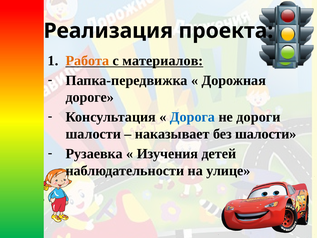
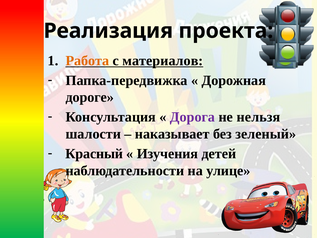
Дорога colour: blue -> purple
дороги: дороги -> нельзя
без шалости: шалости -> зеленый
Рузаевка: Рузаевка -> Красный
